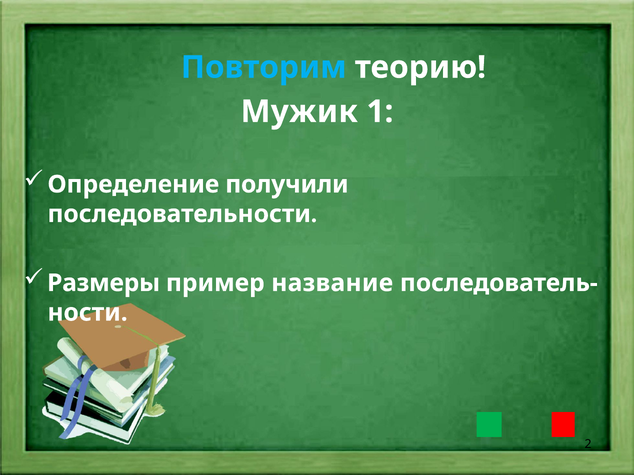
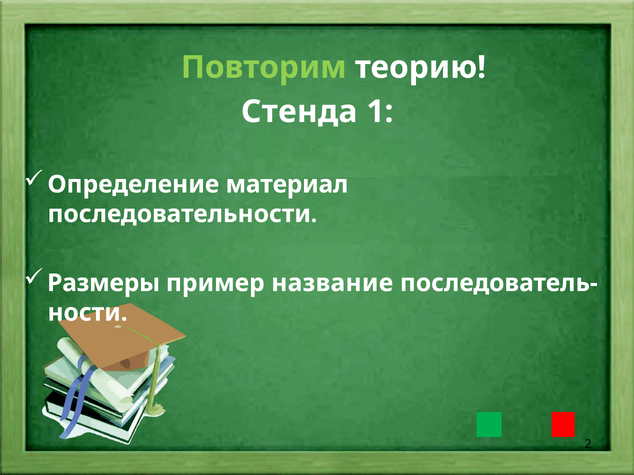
Повторим colour: light blue -> light green
Мужик: Мужик -> Стенда
получили: получили -> материал
